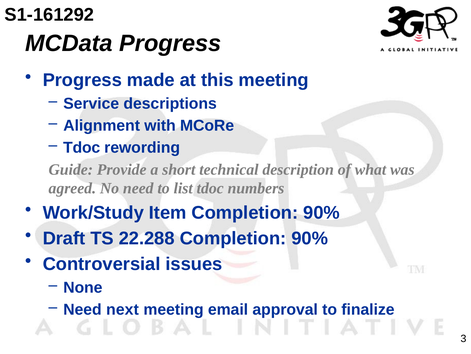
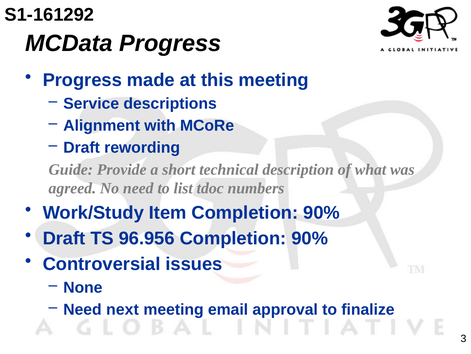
Tdoc at (82, 147): Tdoc -> Draft
22.288: 22.288 -> 96.956
